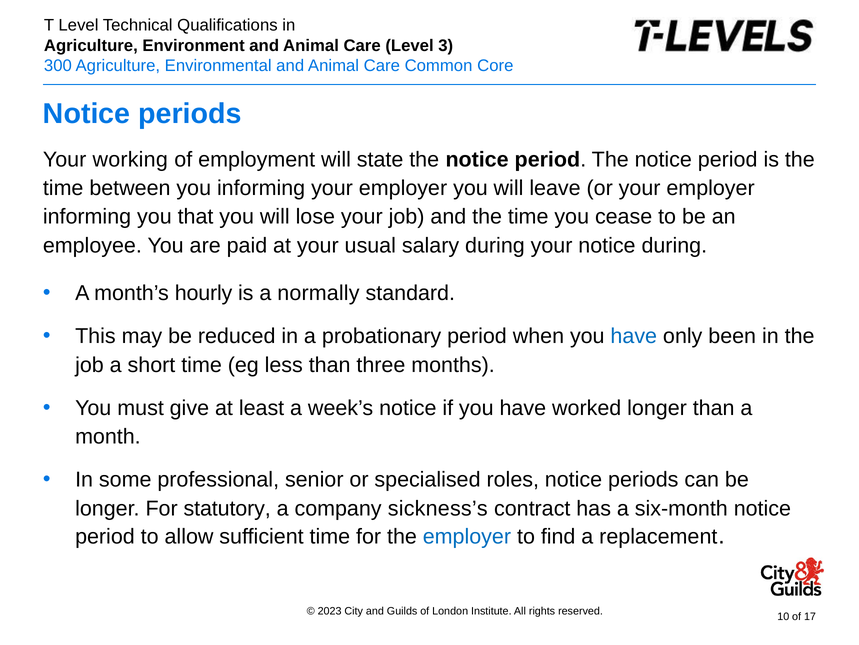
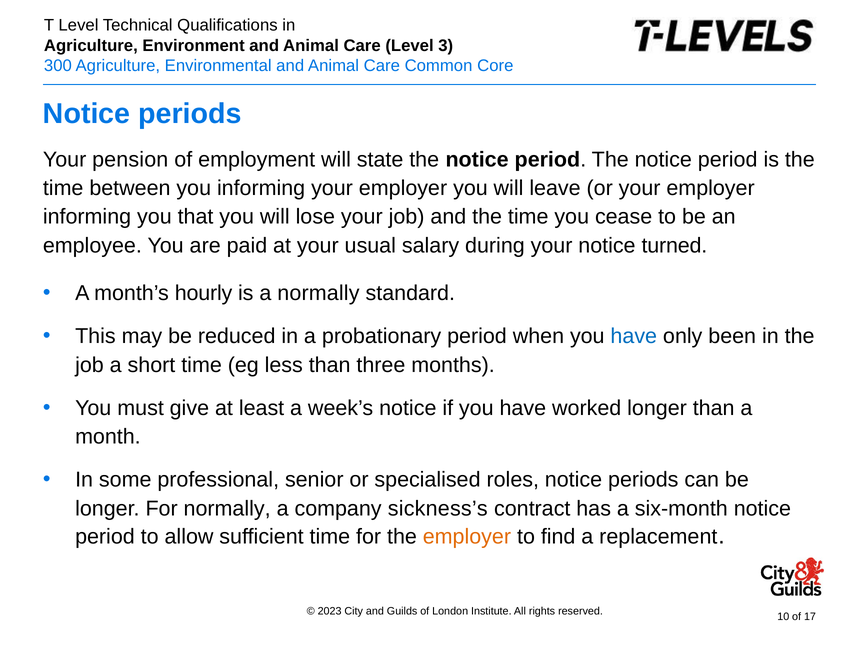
working: working -> pension
notice during: during -> turned
For statutory: statutory -> normally
employer at (467, 536) colour: blue -> orange
